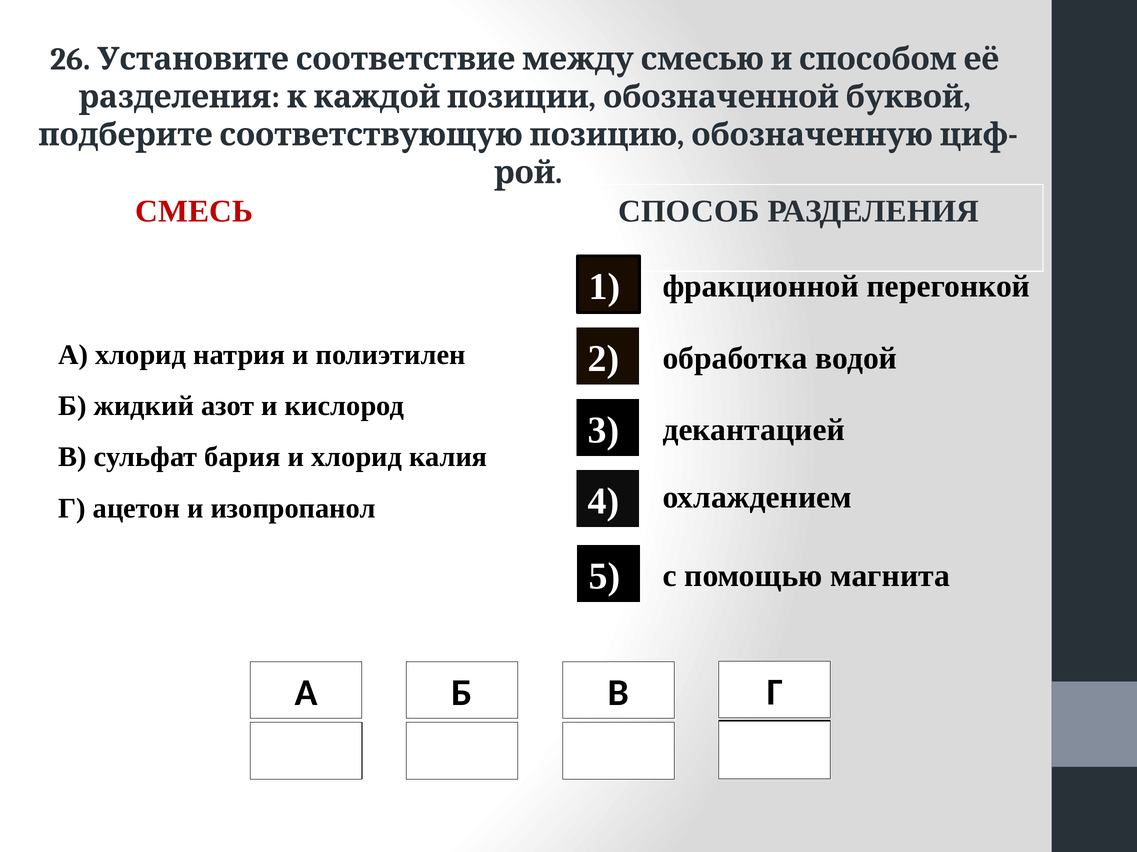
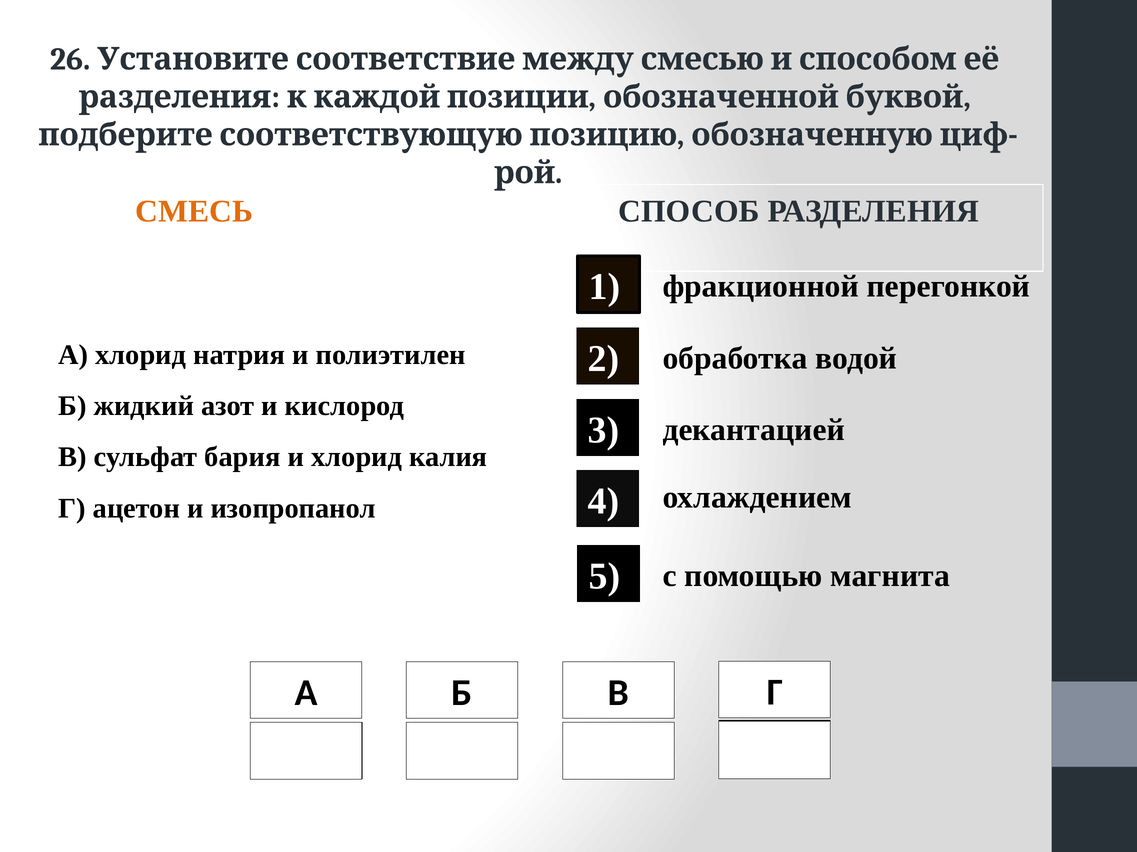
СМЕСЬ colour: red -> orange
